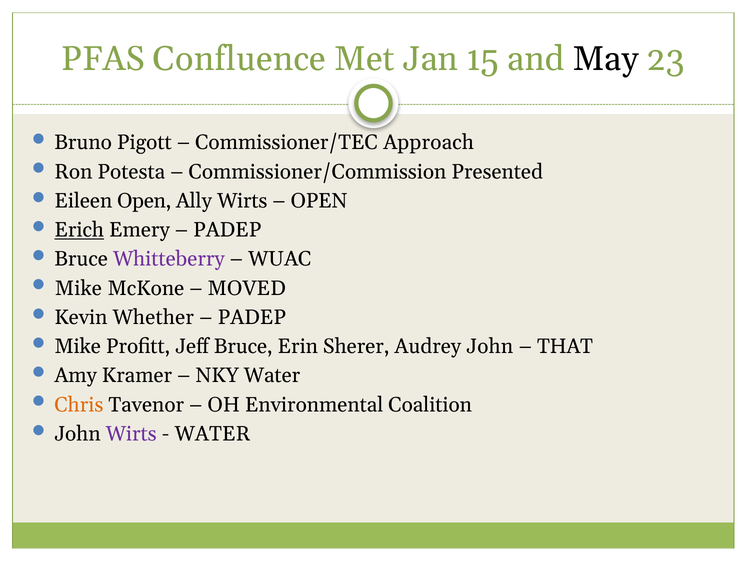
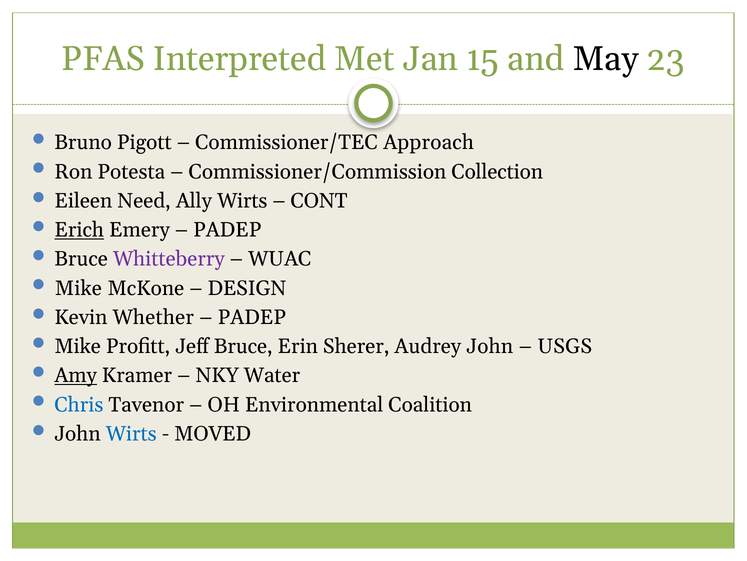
Confluence: Confluence -> Interpreted
Presented: Presented -> Collection
Eileen Open: Open -> Need
OPEN at (319, 201): OPEN -> CONT
MOVED: MOVED -> DESIGN
THAT: THAT -> USGS
Amy underline: none -> present
Chris colour: orange -> blue
Wirts at (131, 433) colour: purple -> blue
WATER at (212, 433): WATER -> MOVED
